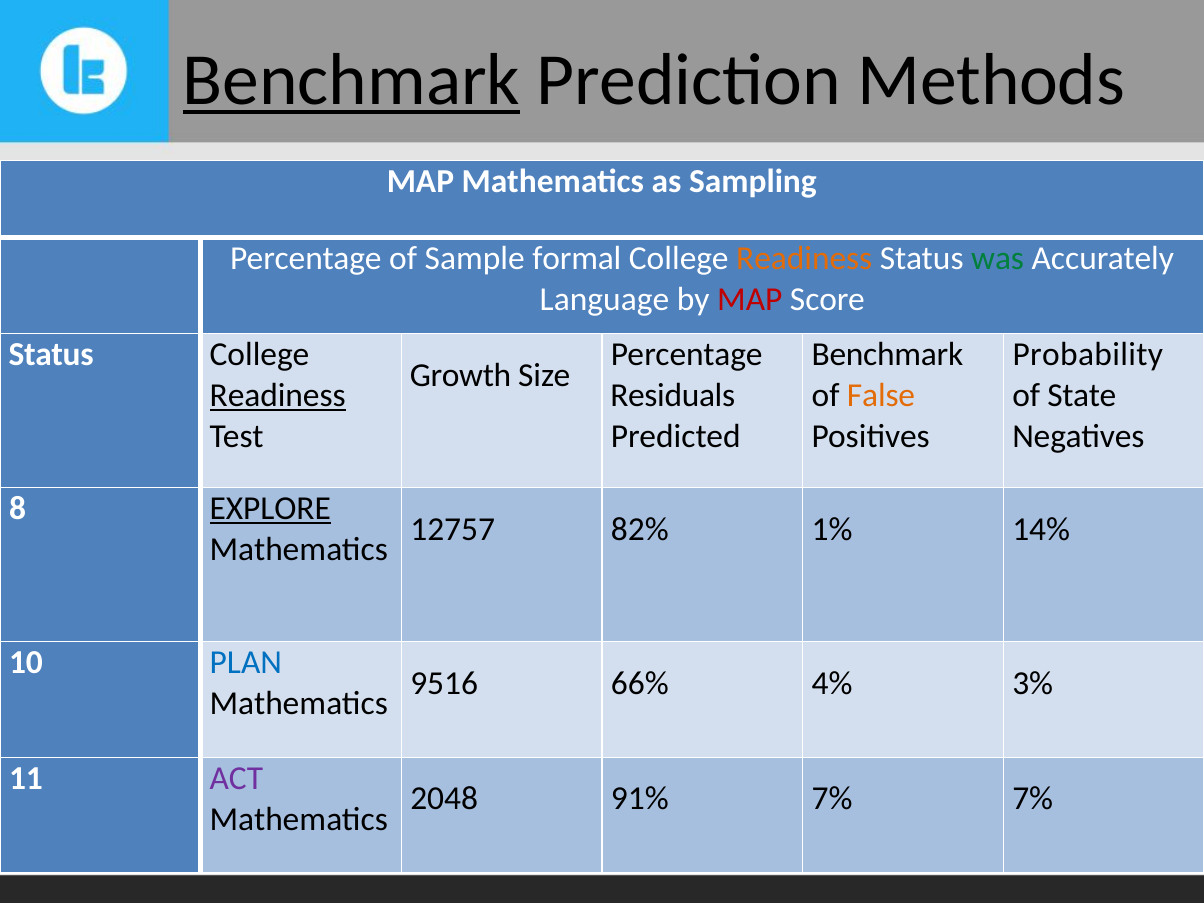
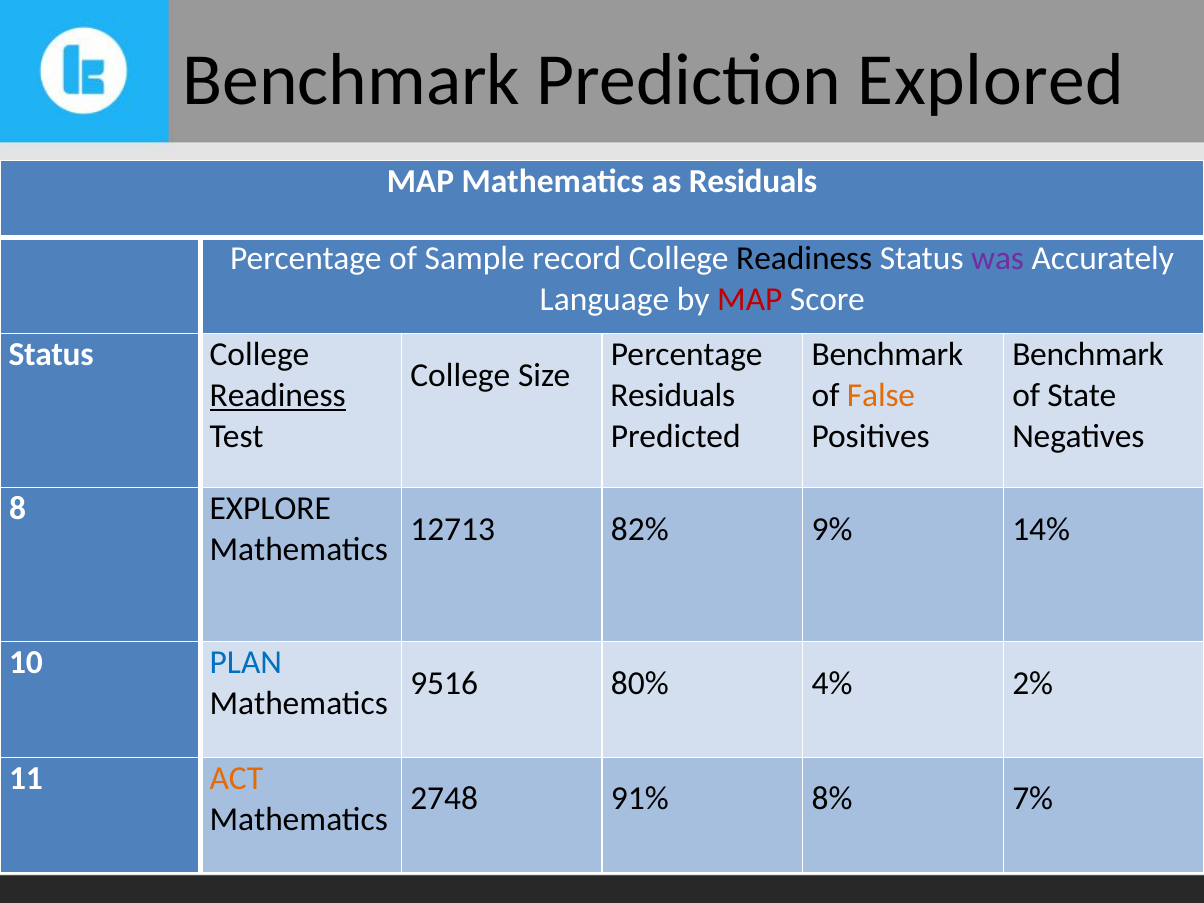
Benchmark at (351, 80) underline: present -> none
Methods: Methods -> Explored
as Sampling: Sampling -> Residuals
formal: formal -> record
Readiness at (804, 258) colour: orange -> black
was colour: green -> purple
Probability at (1088, 355): Probability -> Benchmark
Growth at (461, 375): Growth -> College
EXPLORE underline: present -> none
12757: 12757 -> 12713
1%: 1% -> 9%
66%: 66% -> 80%
3%: 3% -> 2%
ACT colour: purple -> orange
2048: 2048 -> 2748
91% 7%: 7% -> 8%
